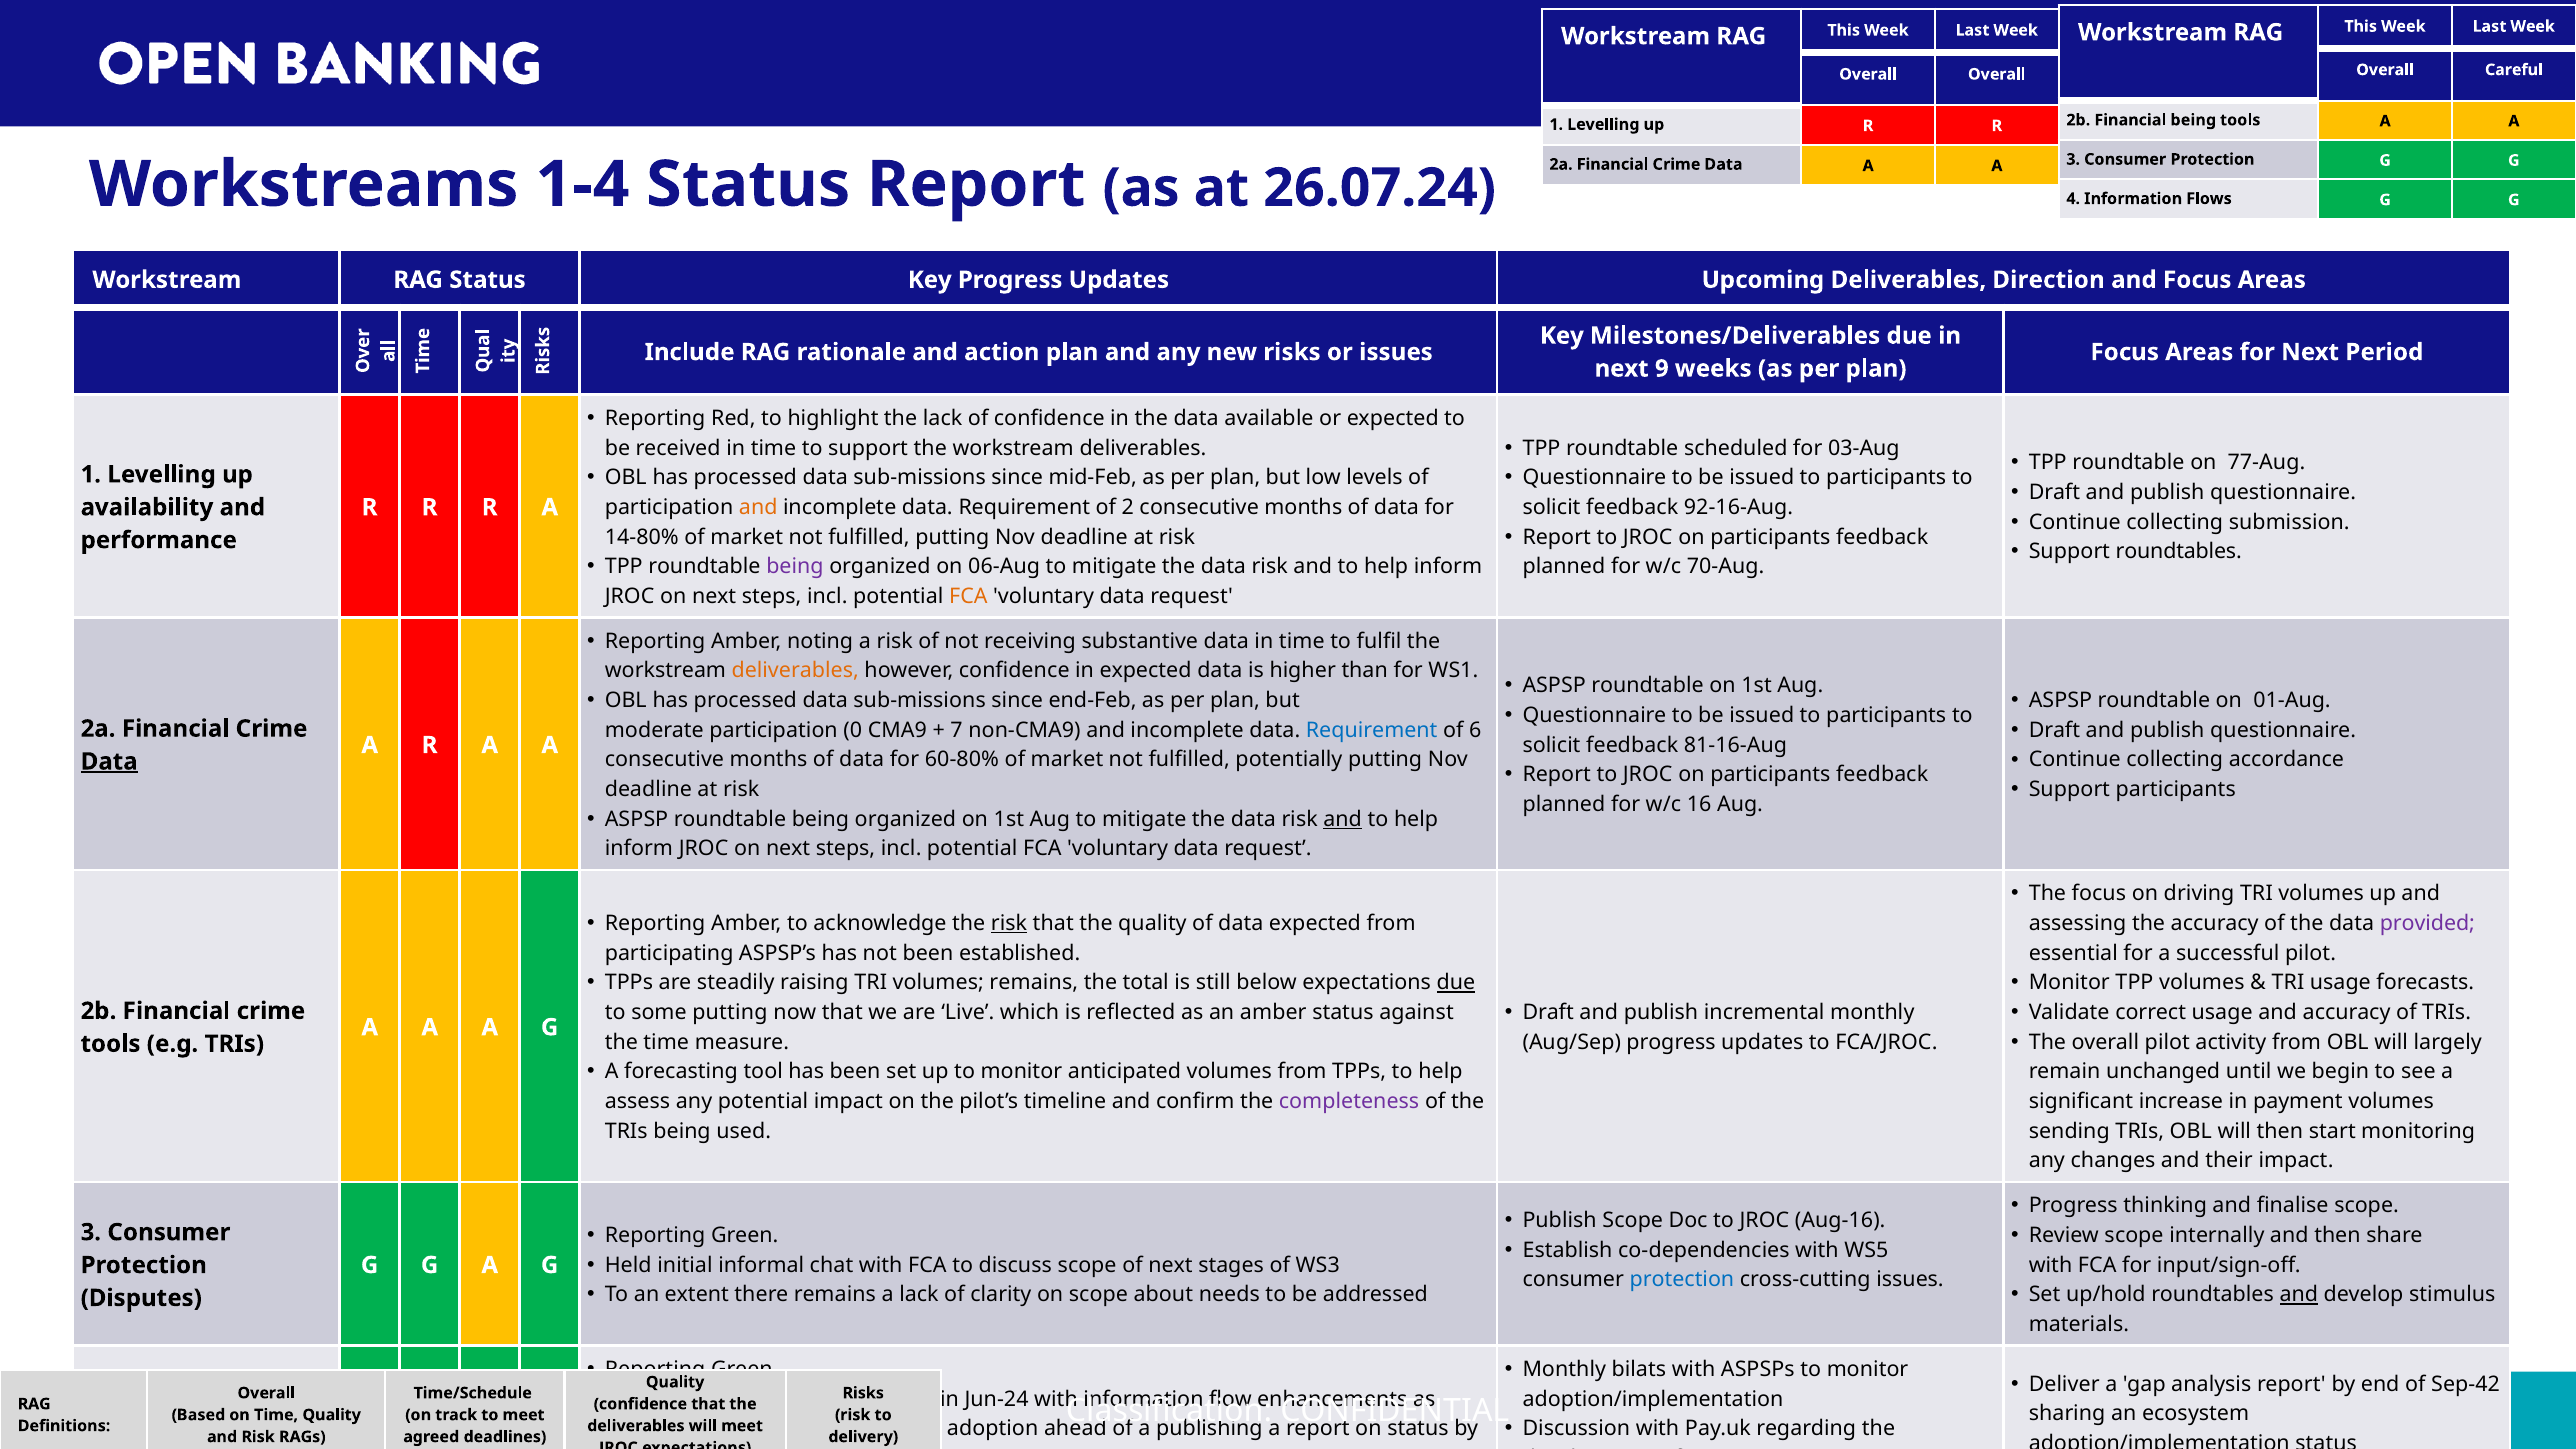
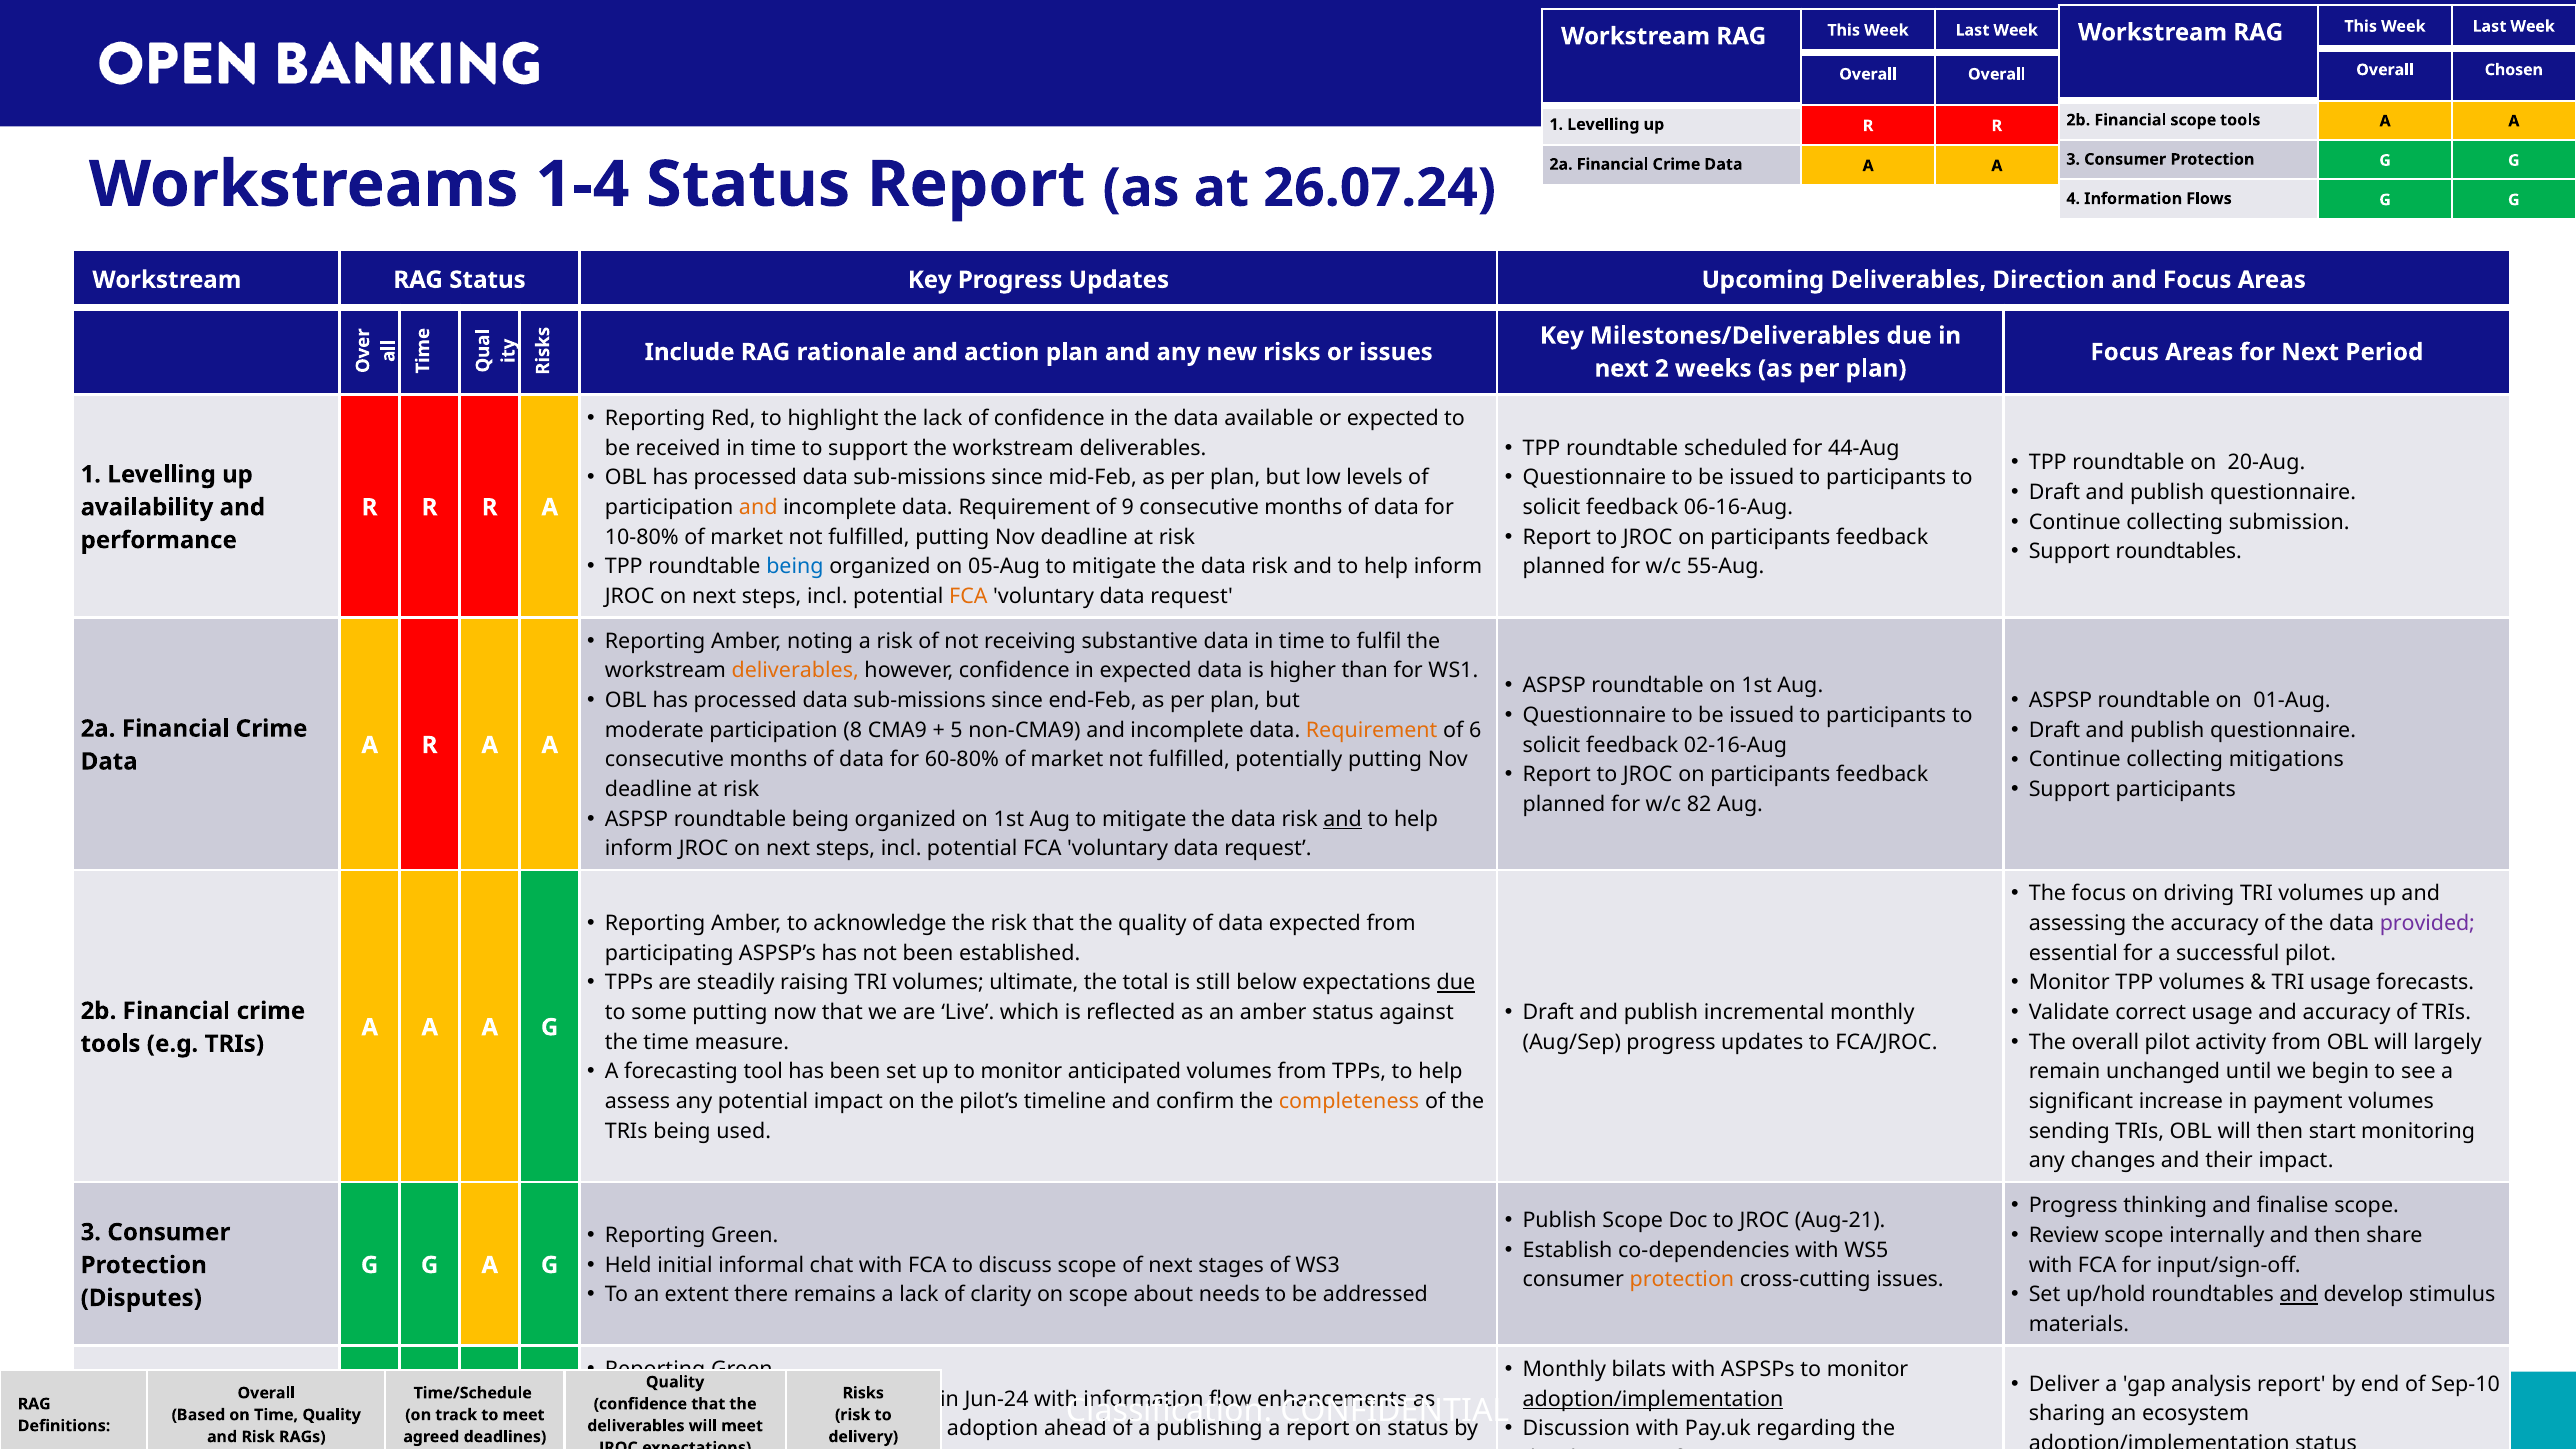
Careful: Careful -> Chosen
Financial being: being -> scope
9: 9 -> 2
03-Aug: 03-Aug -> 44-Aug
77-Aug: 77-Aug -> 20-Aug
2: 2 -> 9
92-16-Aug: 92-16-Aug -> 06-16-Aug
14-80%: 14-80% -> 10-80%
being at (795, 567) colour: purple -> blue
06-Aug: 06-Aug -> 05-Aug
70-Aug: 70-Aug -> 55-Aug
0: 0 -> 8
7: 7 -> 5
Requirement at (1372, 730) colour: blue -> orange
81-16-Aug: 81-16-Aug -> 02-16-Aug
accordance: accordance -> mitigations
Data at (109, 762) underline: present -> none
16: 16 -> 82
risk at (1009, 923) underline: present -> none
volumes remains: remains -> ultimate
completeness colour: purple -> orange
Aug-16: Aug-16 -> Aug-21
protection at (1682, 1280) colour: blue -> orange
Sep-42: Sep-42 -> Sep-10
adoption/implementation at (1653, 1399) underline: none -> present
